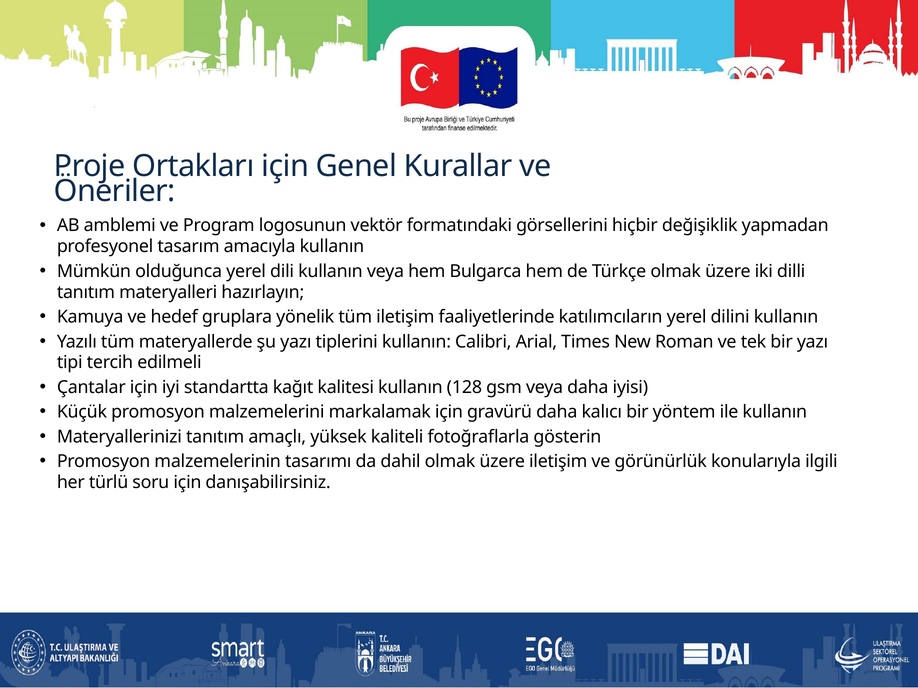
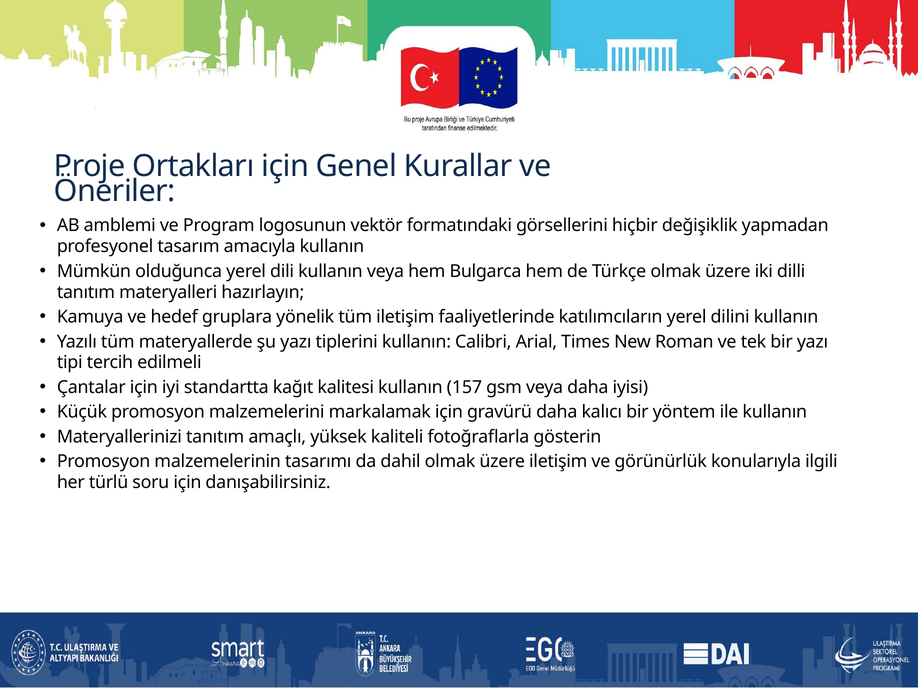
128: 128 -> 157
